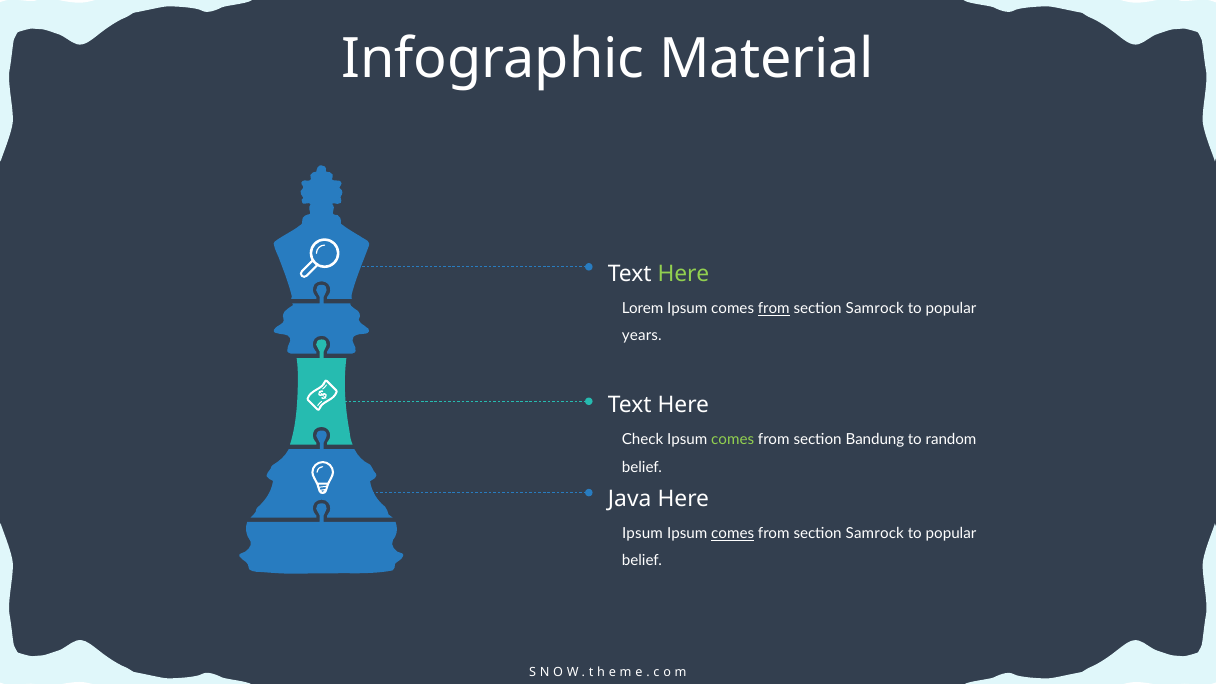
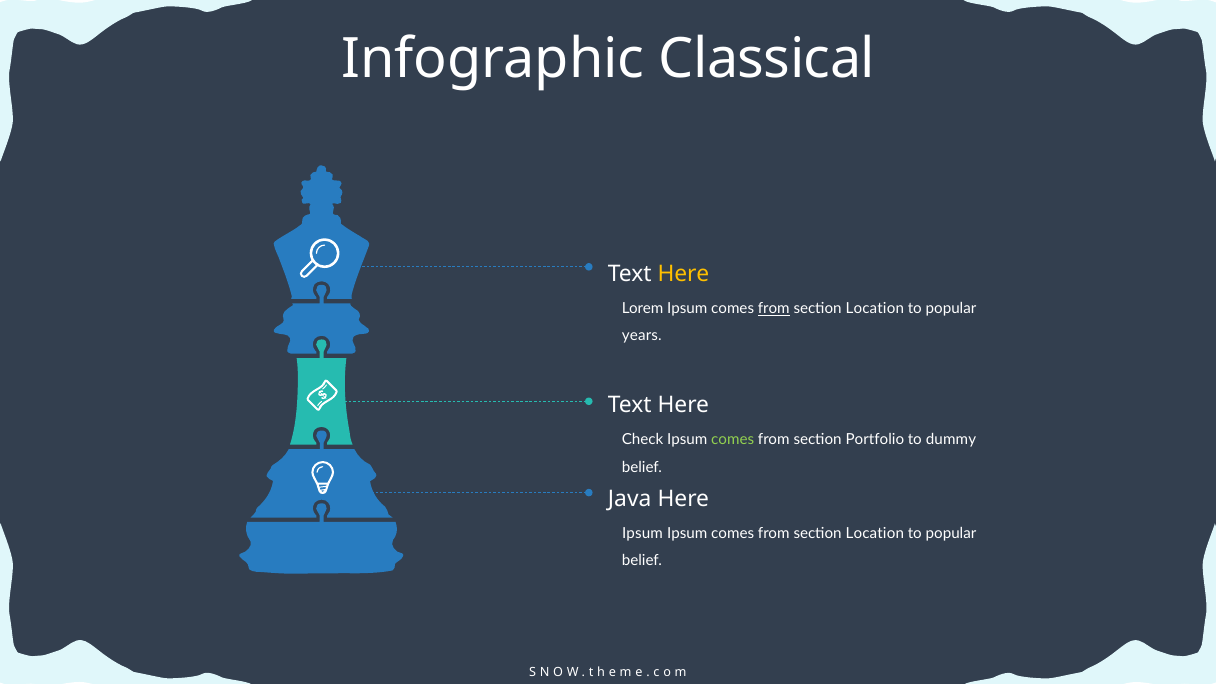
Material: Material -> Classical
Here at (683, 274) colour: light green -> yellow
Samrock at (875, 309): Samrock -> Location
Bandung: Bandung -> Portfolio
random: random -> dummy
comes at (733, 534) underline: present -> none
Samrock at (875, 534): Samrock -> Location
